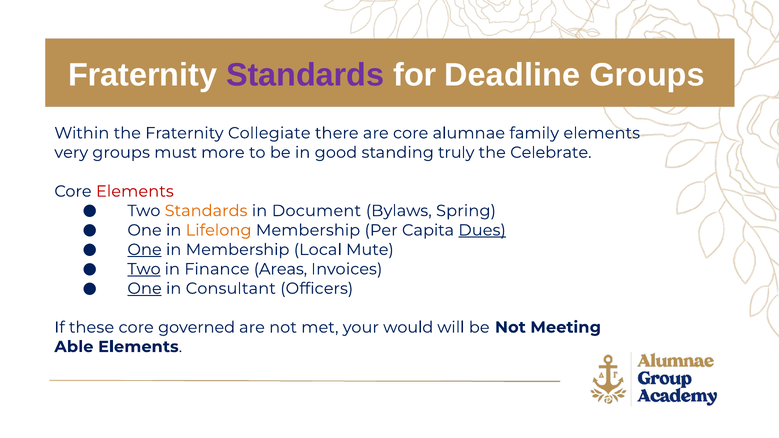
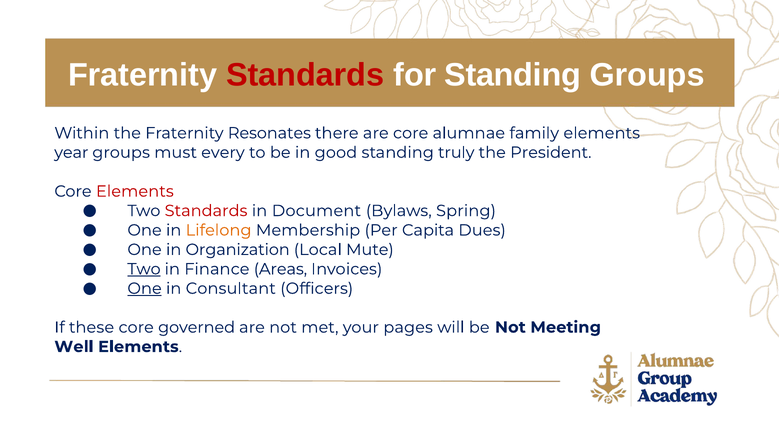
Standards at (305, 75) colour: purple -> red
for Deadline: Deadline -> Standing
Collegiate: Collegiate -> Resonates
very: very -> year
more: more -> every
Celebrate: Celebrate -> President
Standards at (206, 211) colour: orange -> red
Dues underline: present -> none
One at (145, 250) underline: present -> none
in Membership: Membership -> Organization
would: would -> pages
Able: Able -> Well
